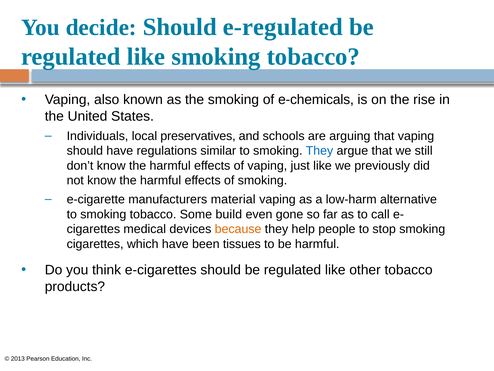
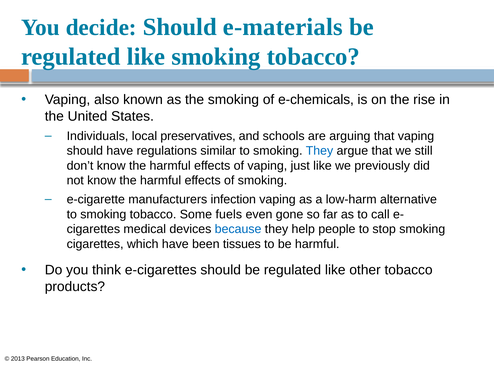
e-regulated: e-regulated -> e-materials
material: material -> infection
build: build -> fuels
because colour: orange -> blue
